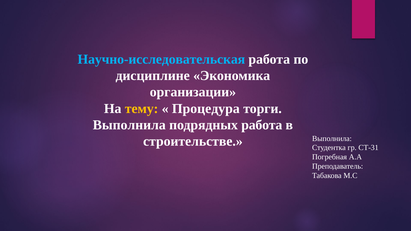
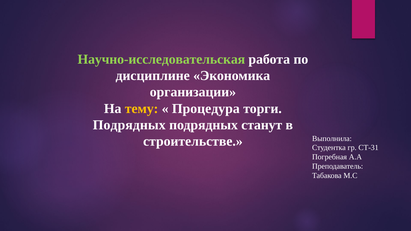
Научно-исследовательская colour: light blue -> light green
Выполнила at (129, 125): Выполнила -> Подрядных
подрядных работа: работа -> станут
